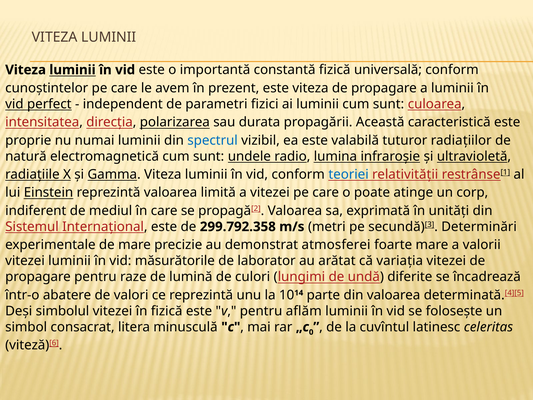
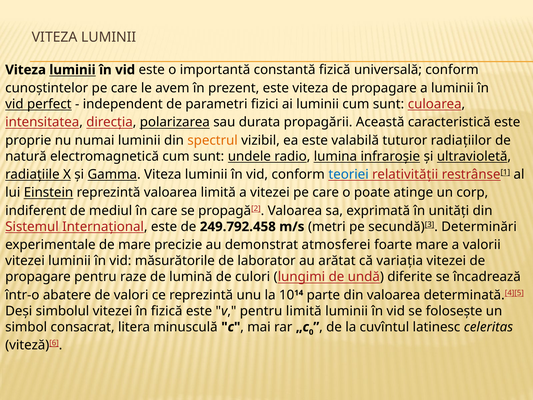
spectrul colour: blue -> orange
299.792.358: 299.792.358 -> 249.792.458
pentru aflăm: aflăm -> limită
